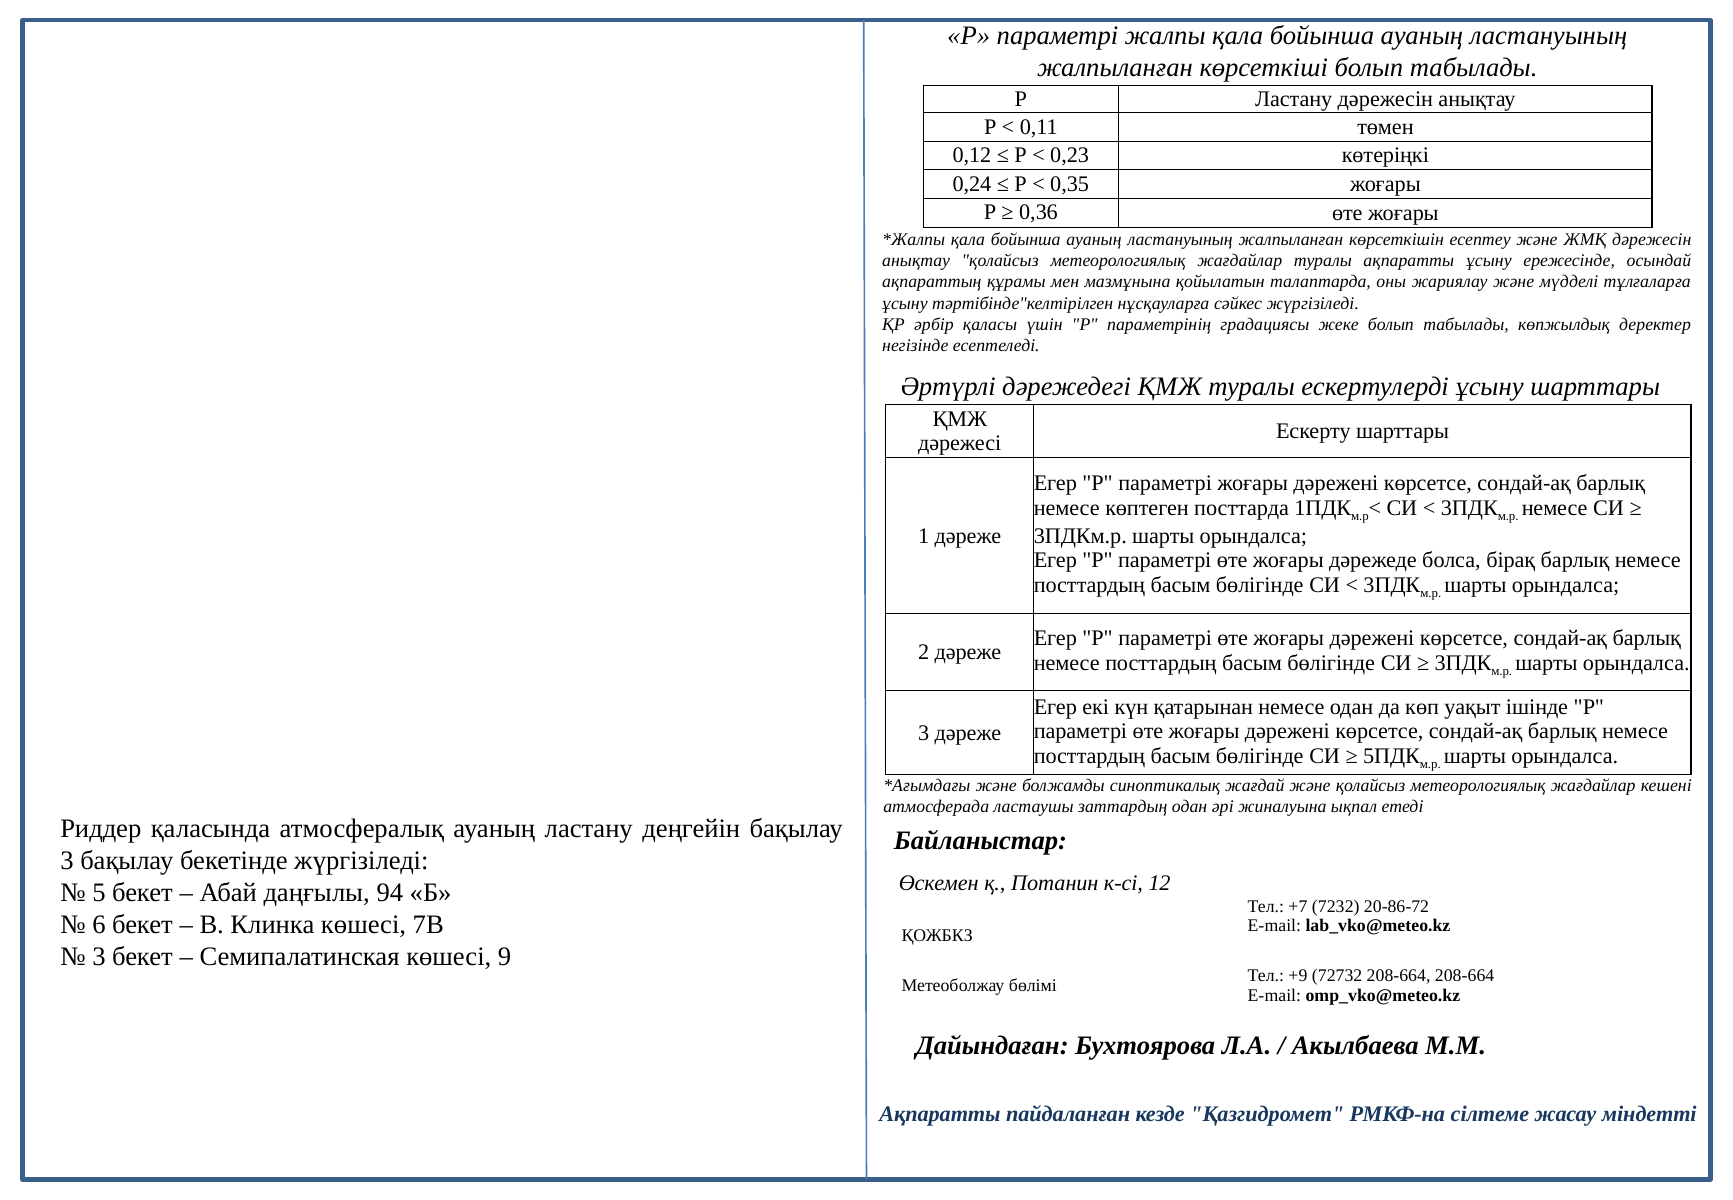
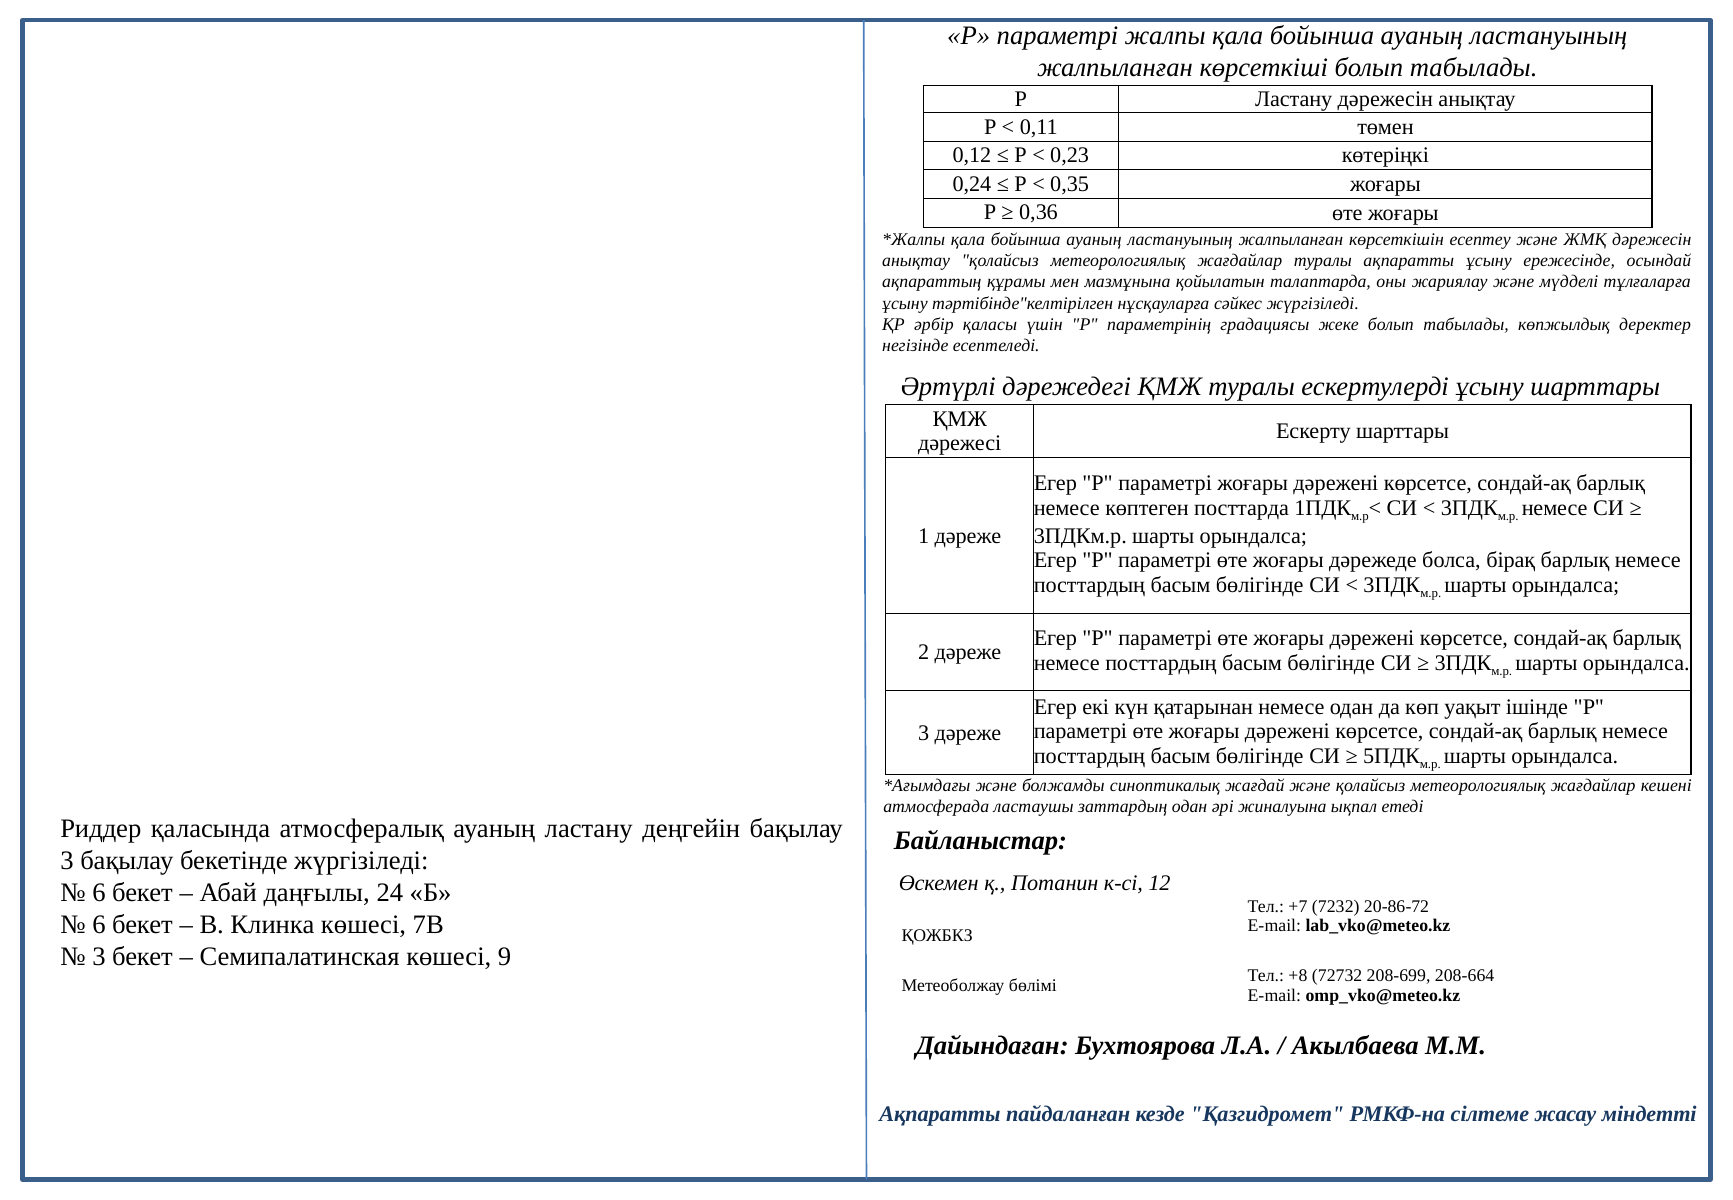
5 at (99, 892): 5 -> 6
94: 94 -> 24
+9: +9 -> +8
72732 208-664: 208-664 -> 208-699
